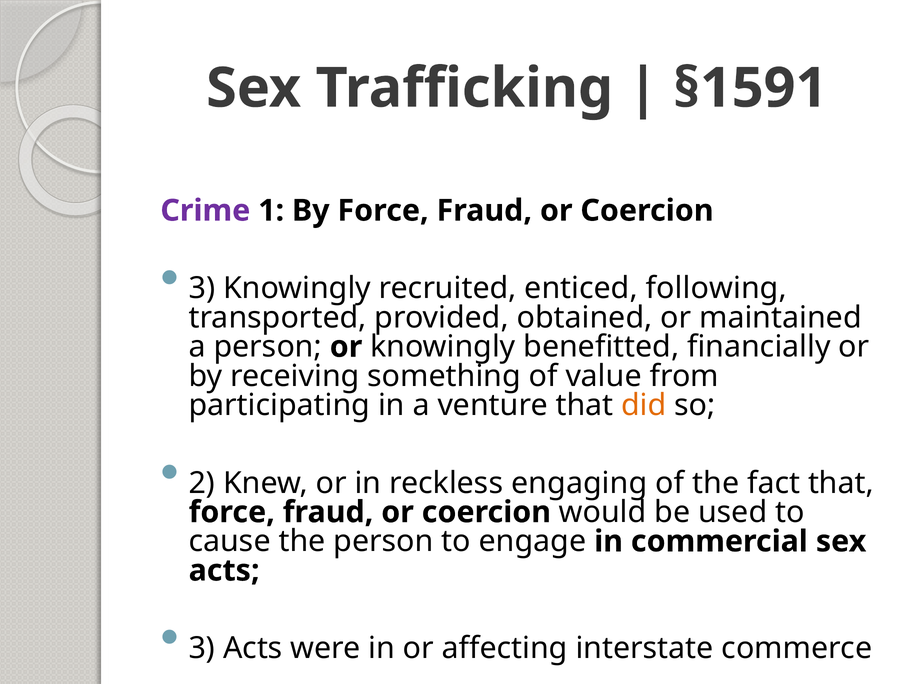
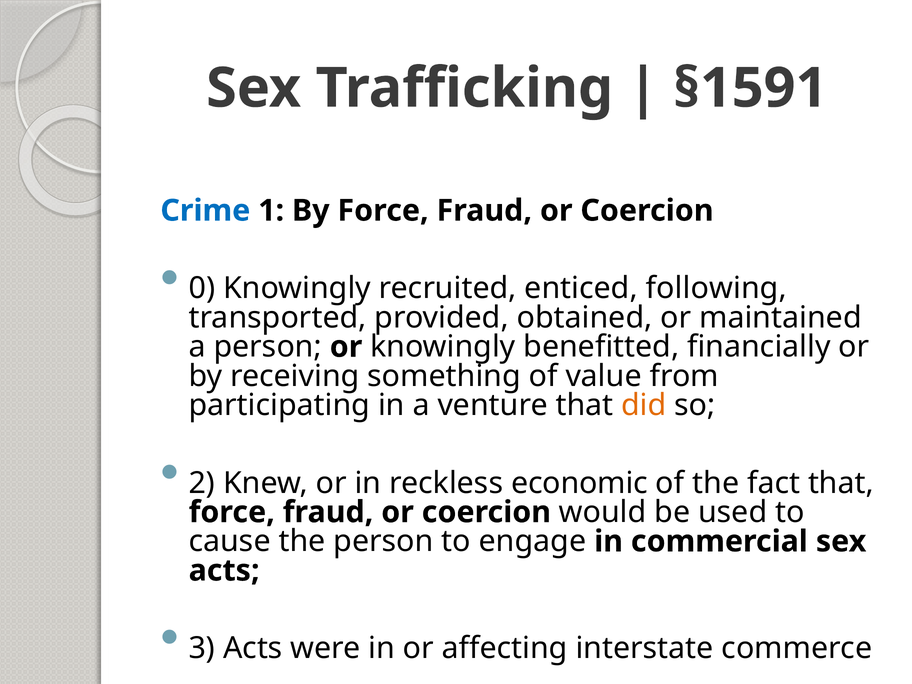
Crime colour: purple -> blue
3 at (202, 288): 3 -> 0
engaging: engaging -> economic
